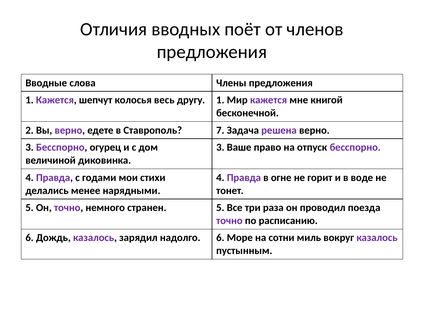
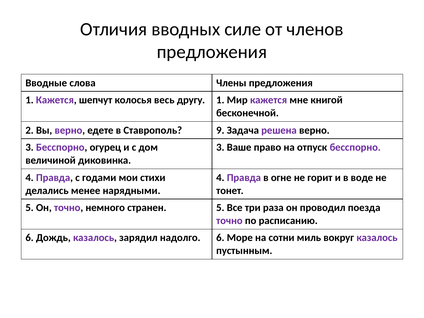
поёт: поёт -> силе
7: 7 -> 9
